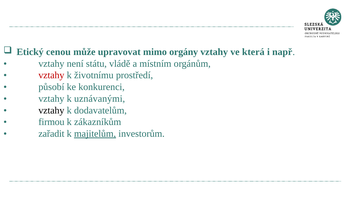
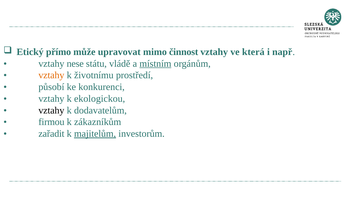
cenou: cenou -> přímo
orgány: orgány -> činnost
není: není -> nese
místním underline: none -> present
vztahy at (51, 75) colour: red -> orange
uznávanými: uznávanými -> ekologickou
